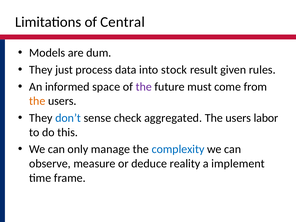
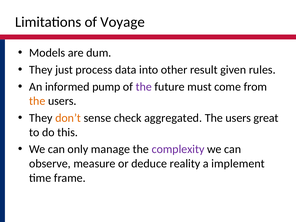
Central: Central -> Voyage
stock: stock -> other
space: space -> pump
don’t colour: blue -> orange
labor: labor -> great
complexity colour: blue -> purple
